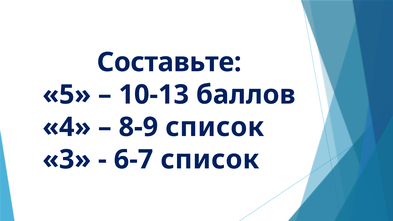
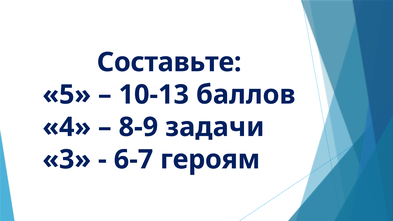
8-9 список: список -> задачи
6-7 список: список -> героям
